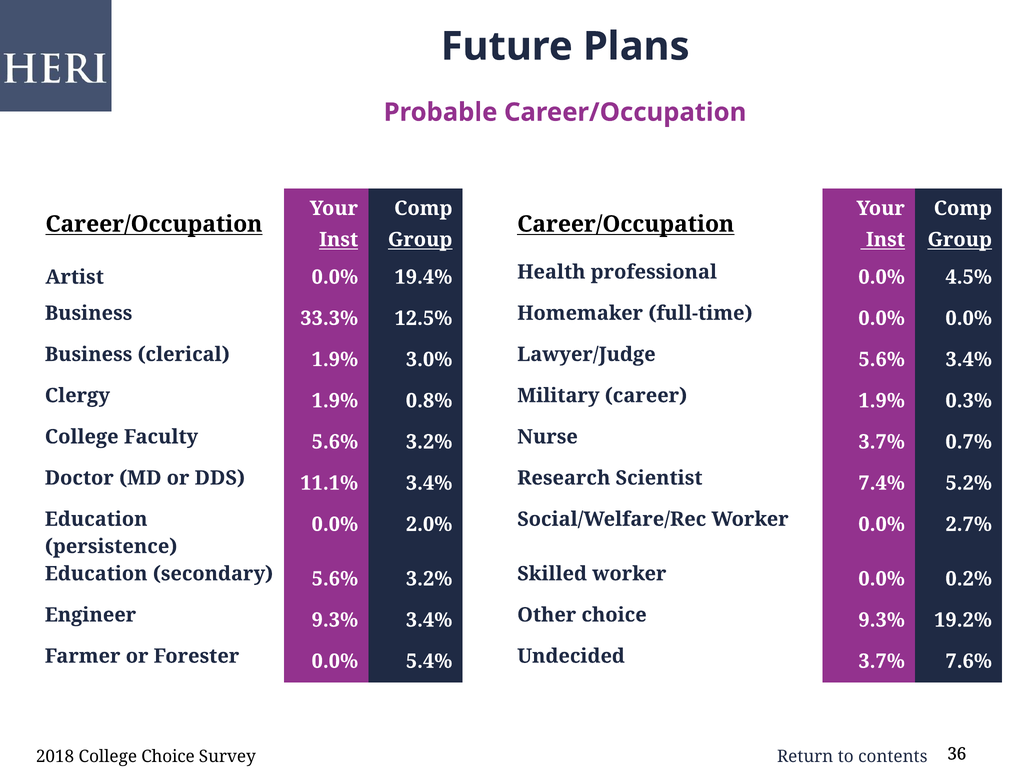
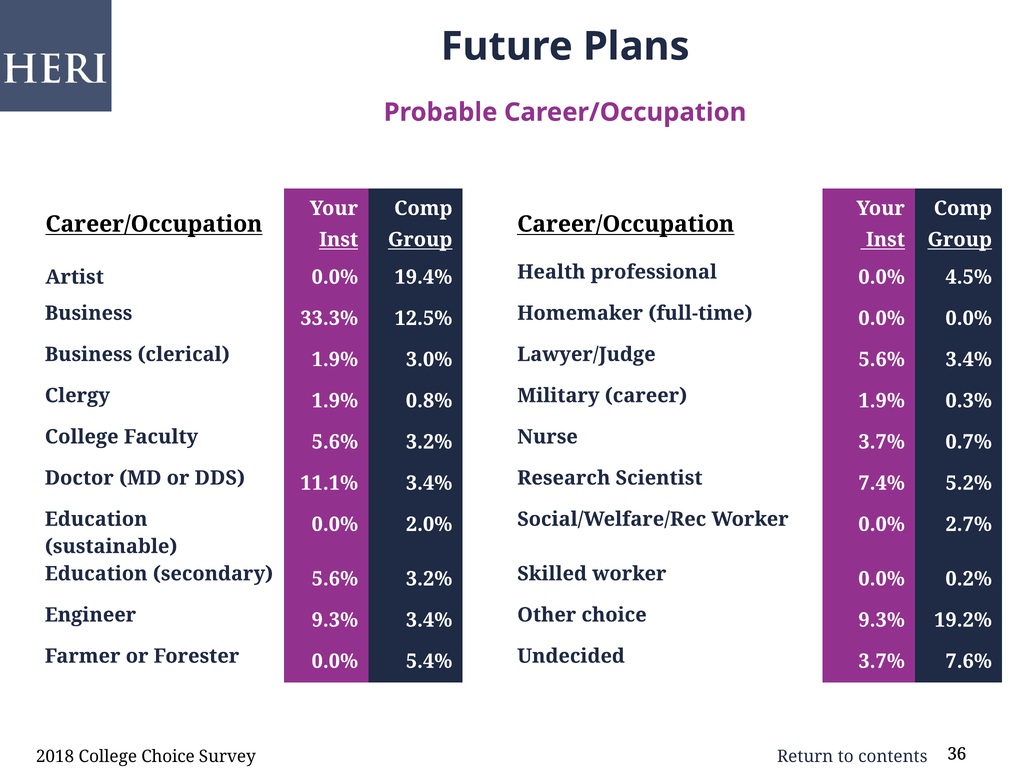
persistence: persistence -> sustainable
